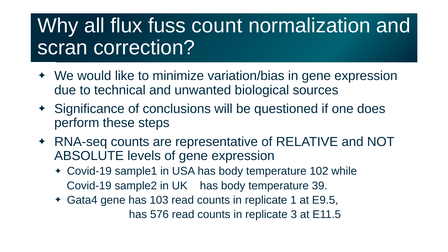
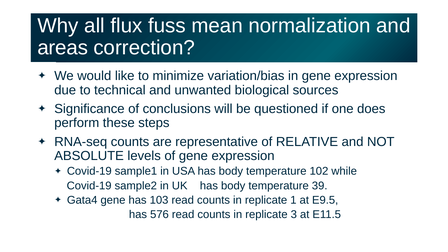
count: count -> mean
scran: scran -> areas
